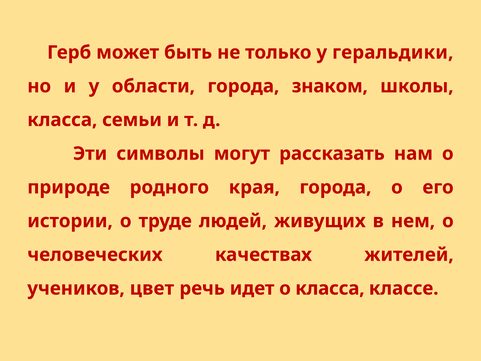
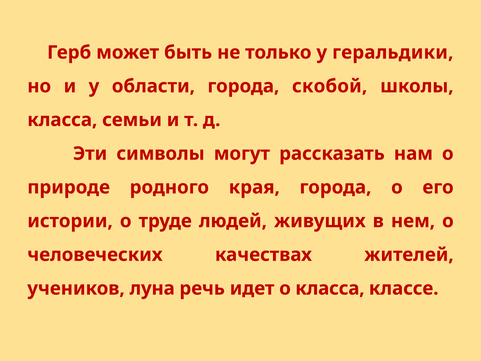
знаком: знаком -> скобой
цвет: цвет -> луна
